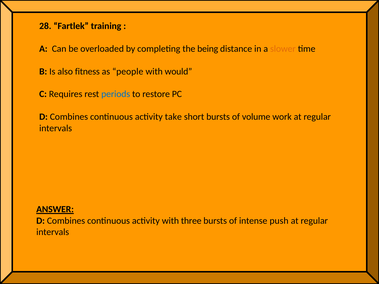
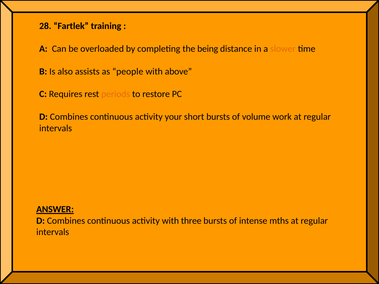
fitness: fitness -> assists
would: would -> above
periods colour: blue -> orange
take: take -> your
push: push -> mths
